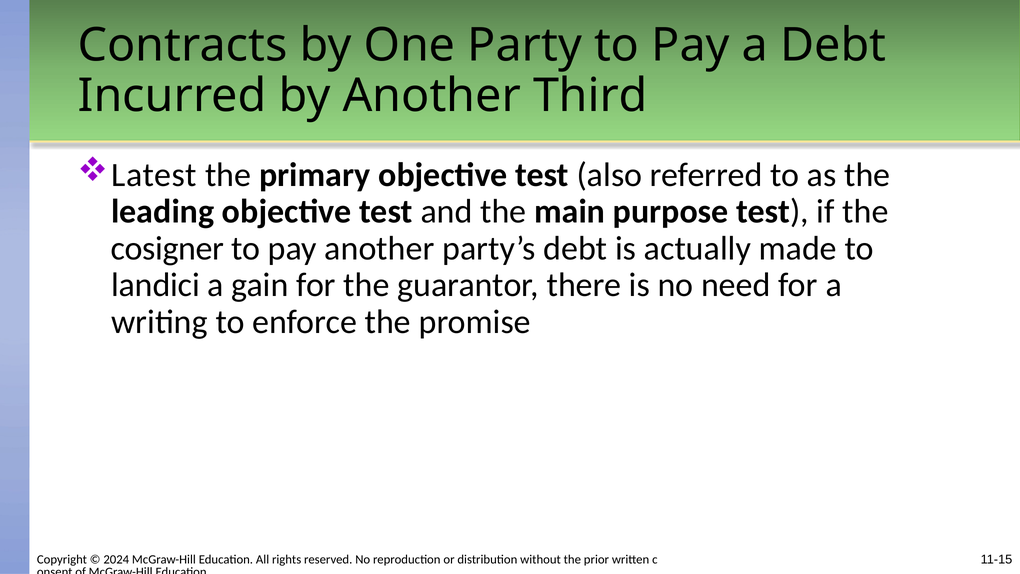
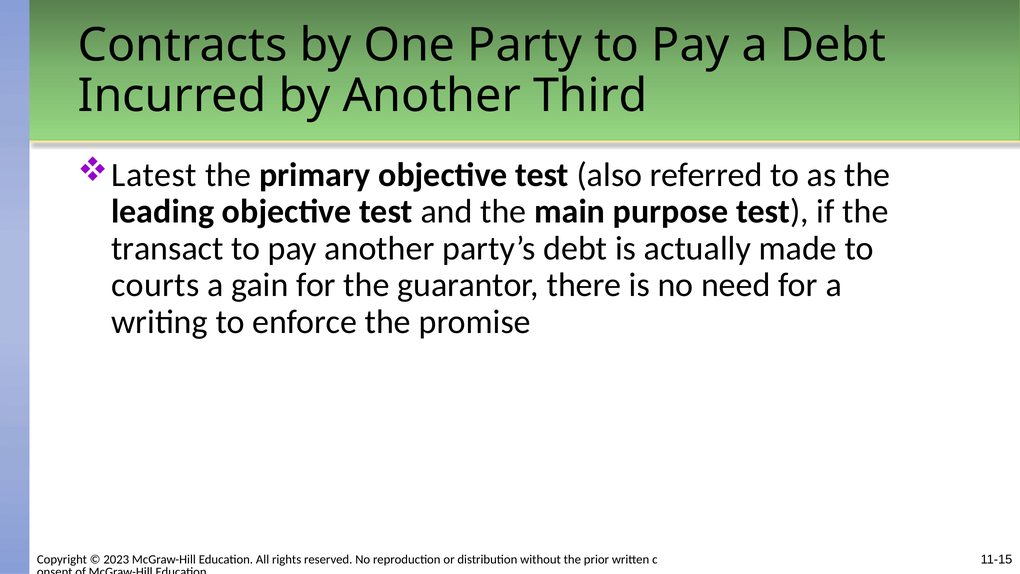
cosigner: cosigner -> transact
landici: landici -> courts
2024: 2024 -> 2023
